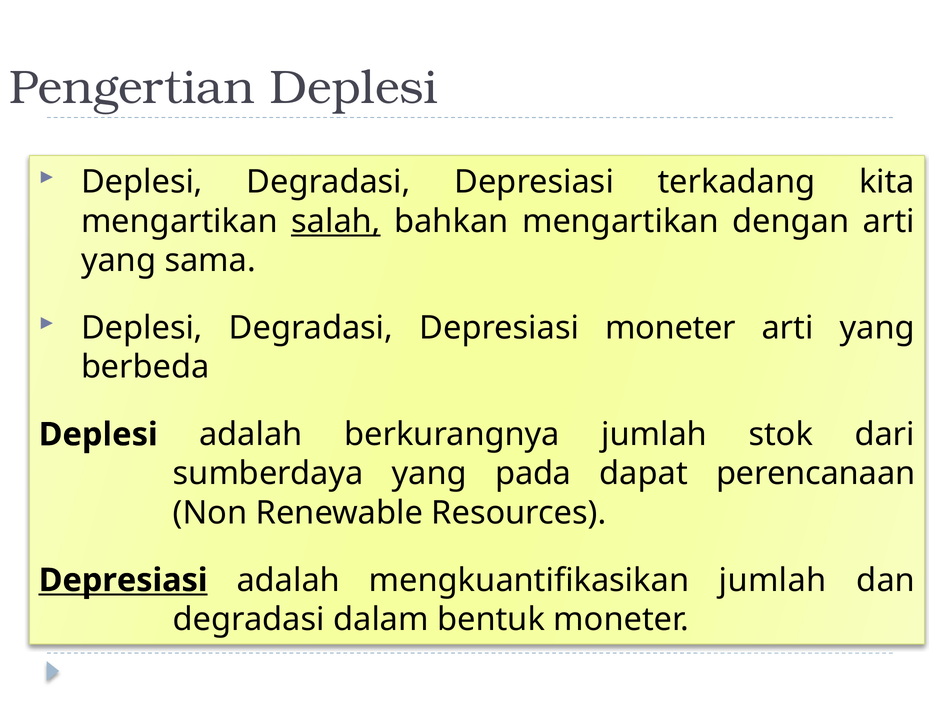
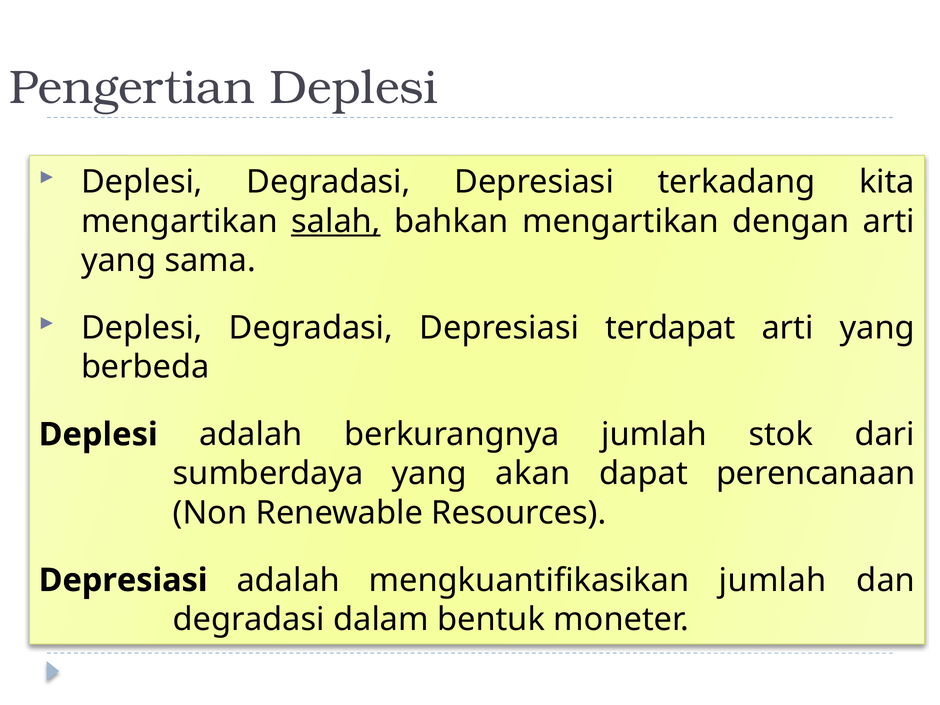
Depresiasi moneter: moneter -> terdapat
pada: pada -> akan
Depresiasi at (123, 580) underline: present -> none
